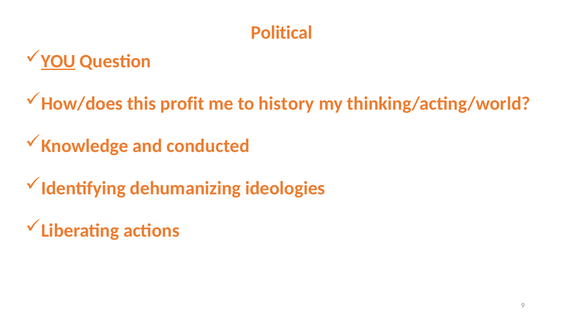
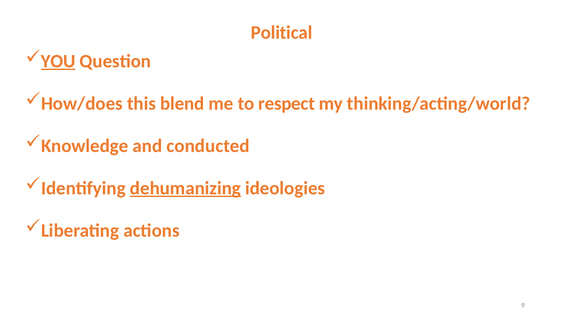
profit: profit -> blend
history: history -> respect
dehumanizing underline: none -> present
